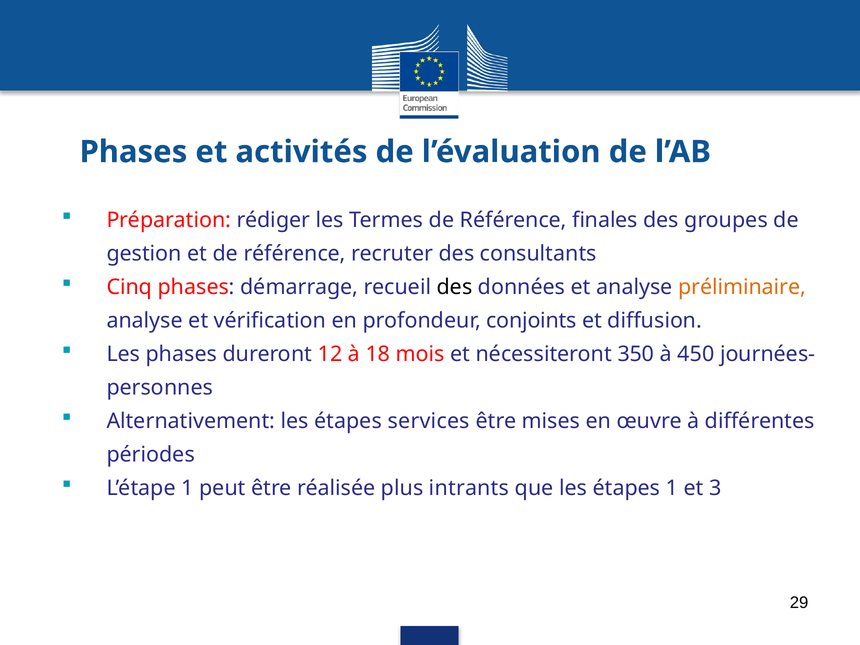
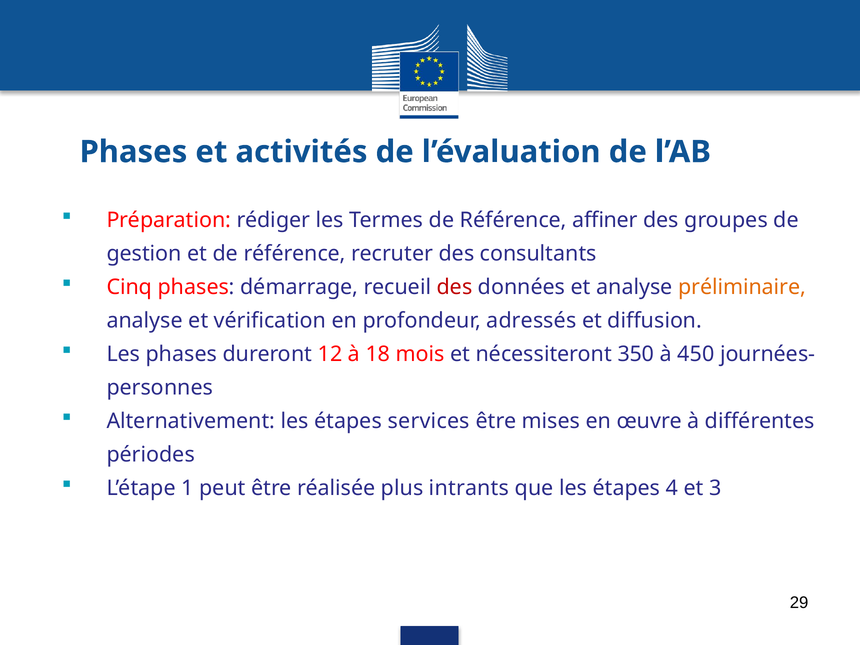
finales: finales -> affiner
des at (455, 287) colour: black -> red
conjoints: conjoints -> adressés
étapes 1: 1 -> 4
